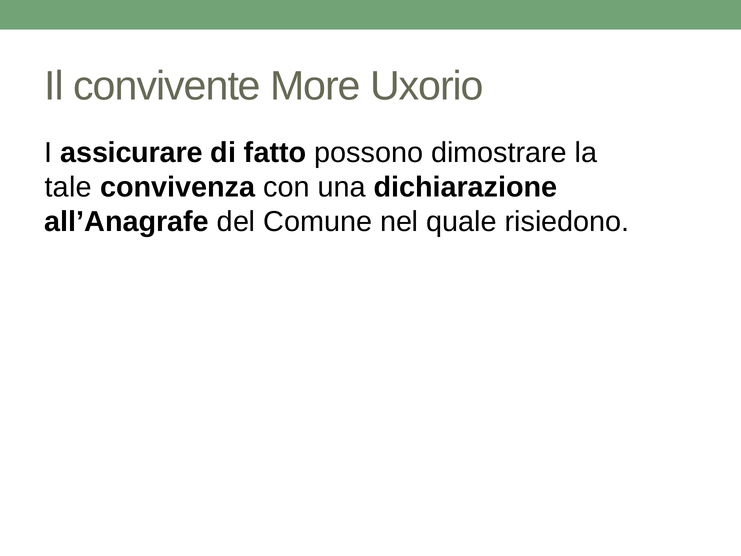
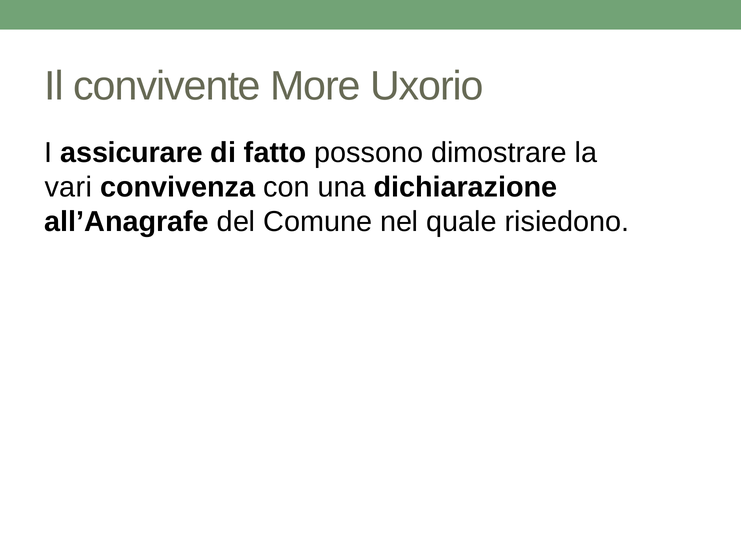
tale: tale -> vari
